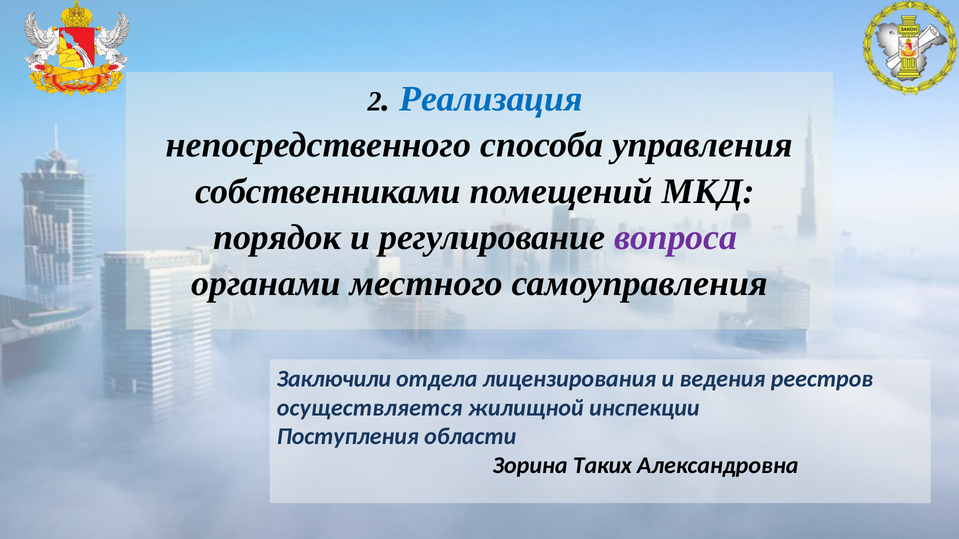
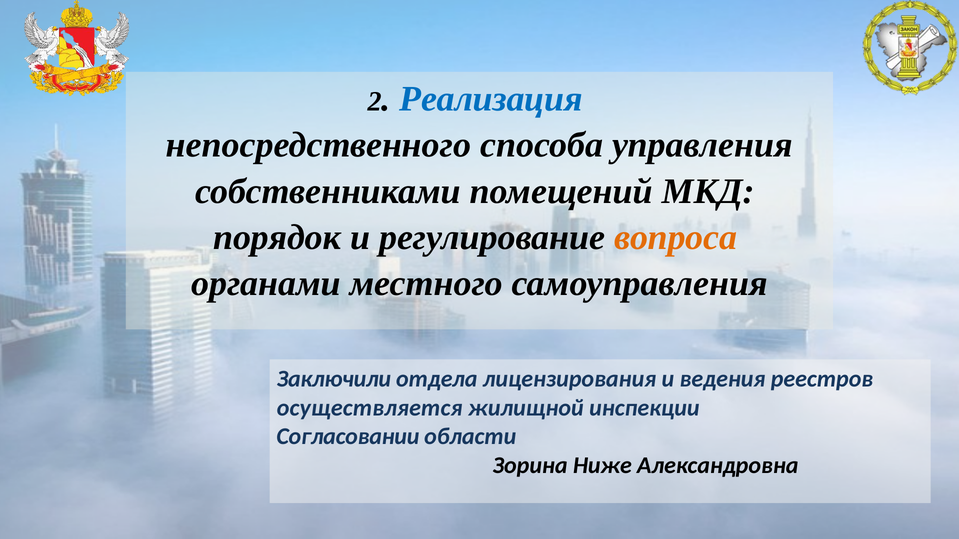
вопроса colour: purple -> orange
Поступления: Поступления -> Согласовании
Таких: Таких -> Ниже
